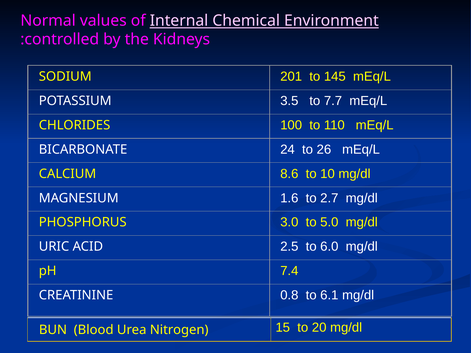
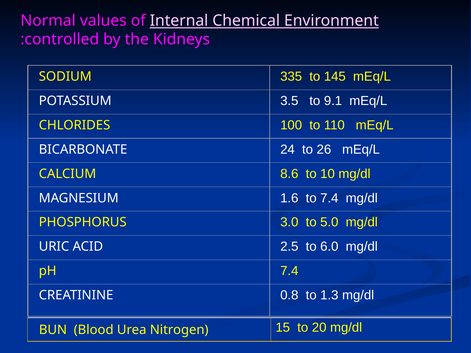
201: 201 -> 335
7.7: 7.7 -> 9.1
to 2.7: 2.7 -> 7.4
6.1: 6.1 -> 1.3
